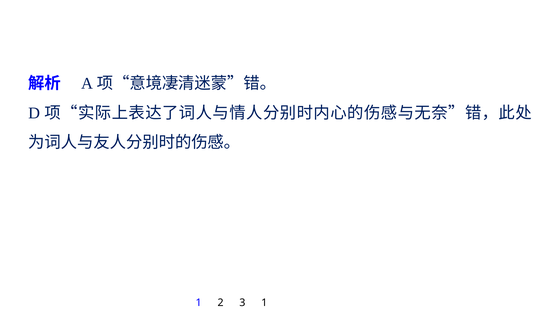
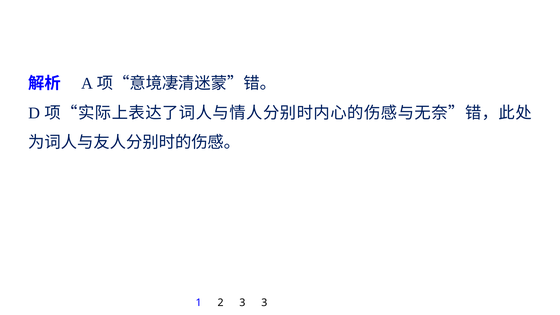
3 1: 1 -> 3
